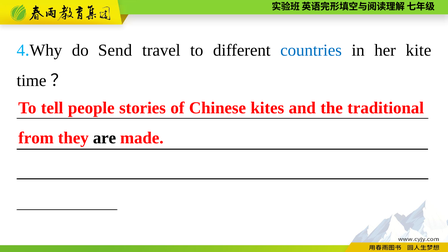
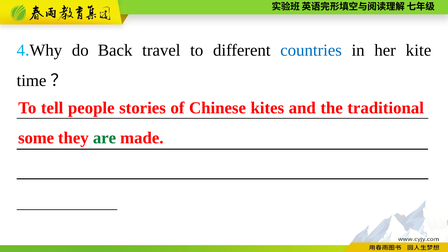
Send: Send -> Back
from: from -> some
are colour: black -> green
